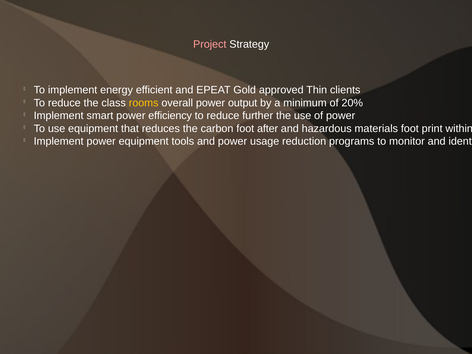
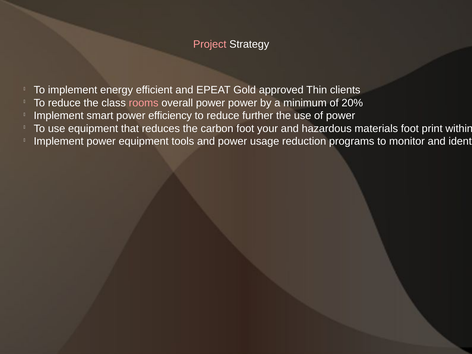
rooms colour: yellow -> pink
power output: output -> power
after: after -> your
